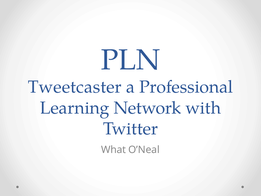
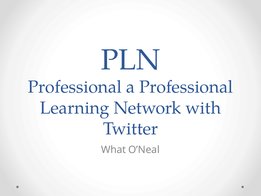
Tweetcaster at (75, 87): Tweetcaster -> Professional
